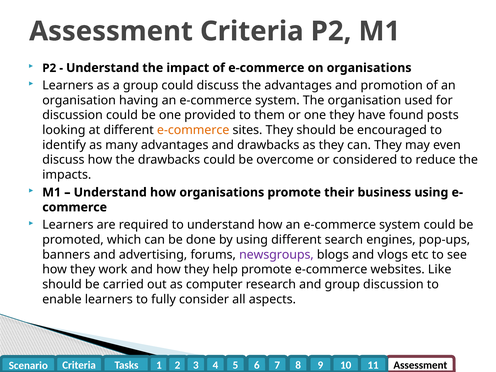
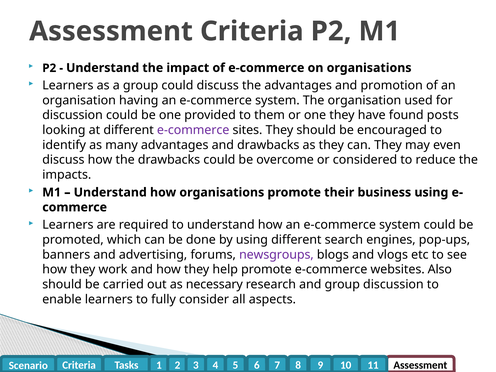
e-commerce at (193, 130) colour: orange -> purple
Like: Like -> Also
computer: computer -> necessary
